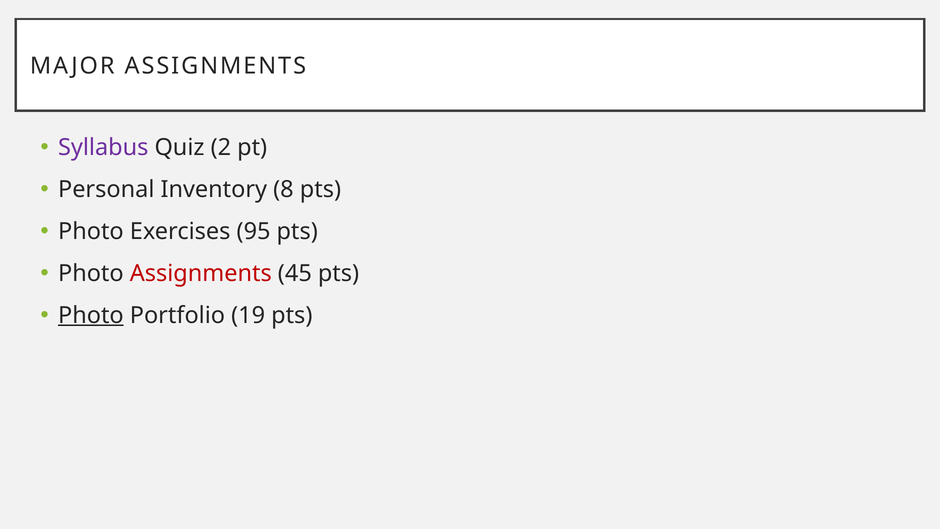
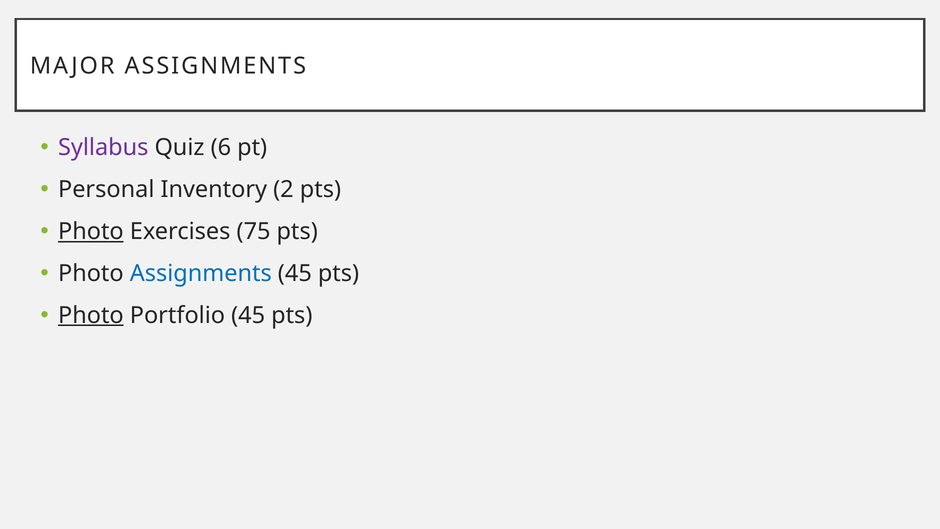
2: 2 -> 6
8: 8 -> 2
Photo at (91, 231) underline: none -> present
95: 95 -> 75
Assignments at (201, 273) colour: red -> blue
Portfolio 19: 19 -> 45
